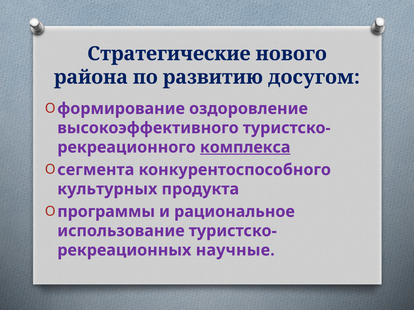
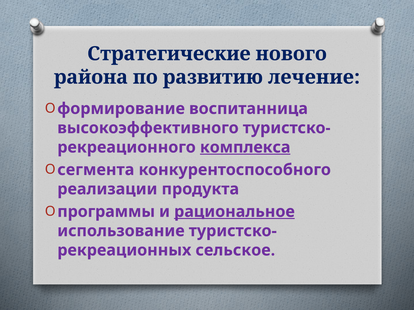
досугом: досугом -> лечение
оздоровление: оздоровление -> воспитанница
культурных: культурных -> реализации
рациональное underline: none -> present
научные: научные -> сельское
